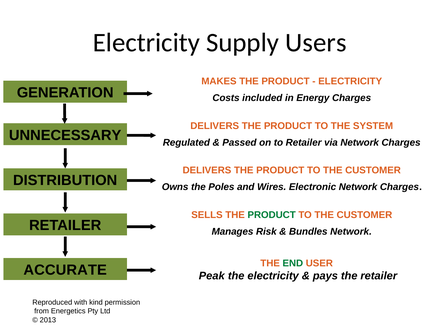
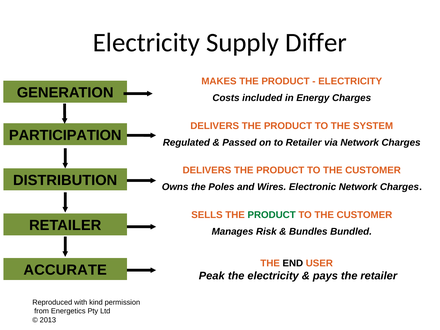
Users: Users -> Differ
UNNECESSARY: UNNECESSARY -> PARTICIPATION
Bundles Network: Network -> Bundled
END colour: green -> black
